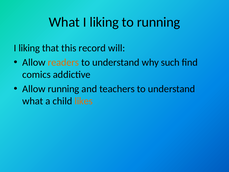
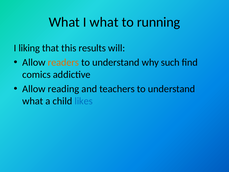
What I liking: liking -> what
record: record -> results
Allow running: running -> reading
likes colour: orange -> blue
